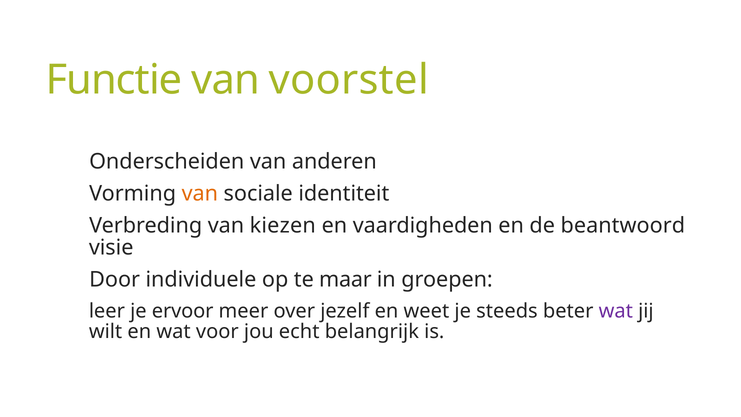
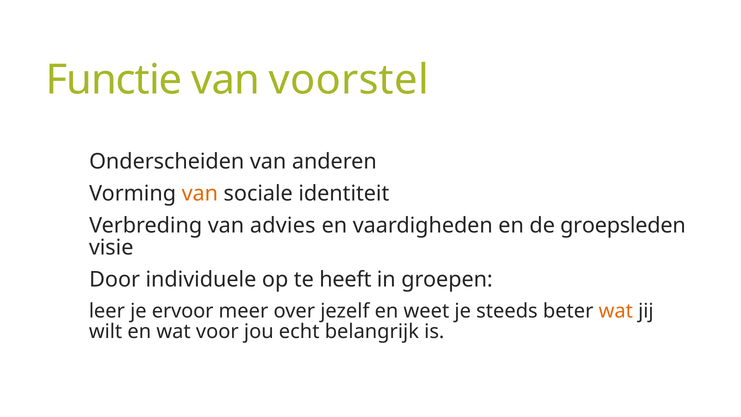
kiezen: kiezen -> advies
beantwoord: beantwoord -> groepsleden
maar: maar -> heeft
wat at (616, 311) colour: purple -> orange
